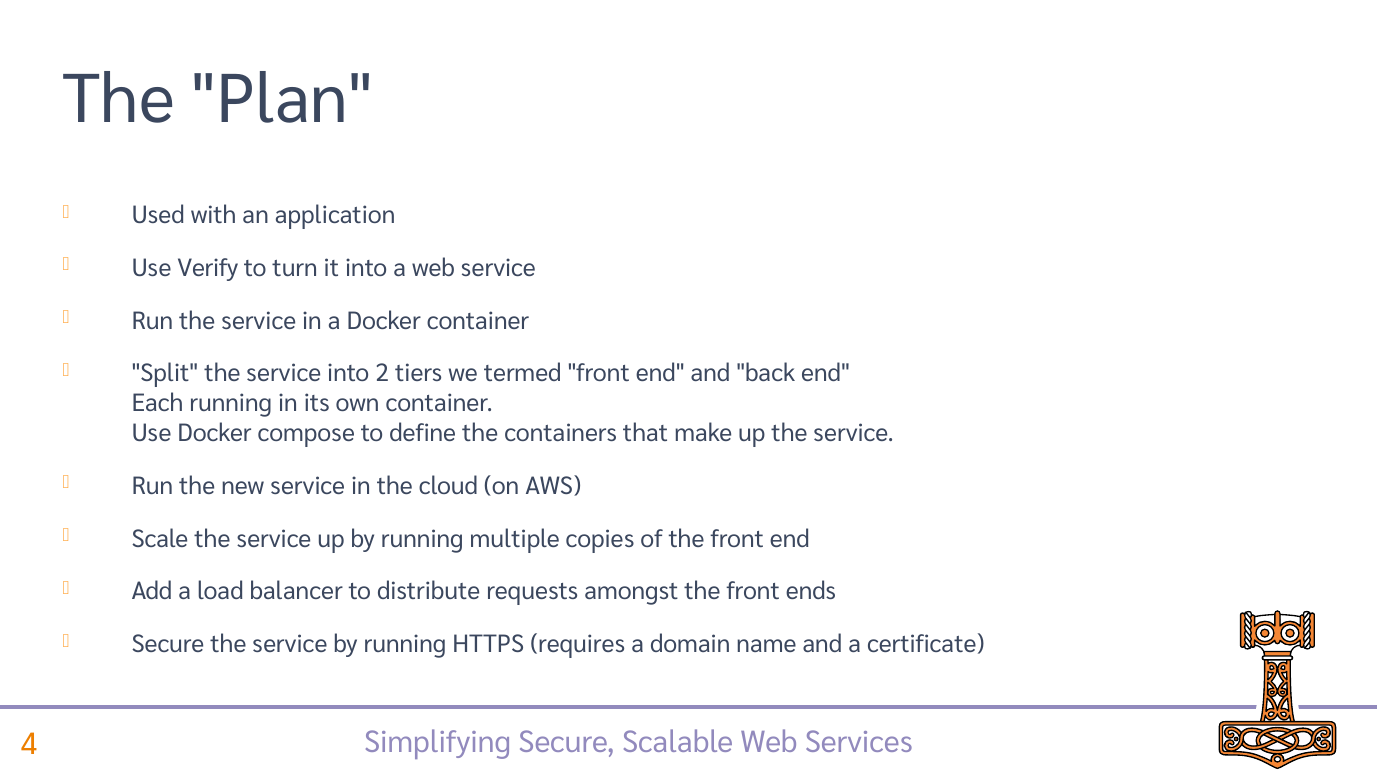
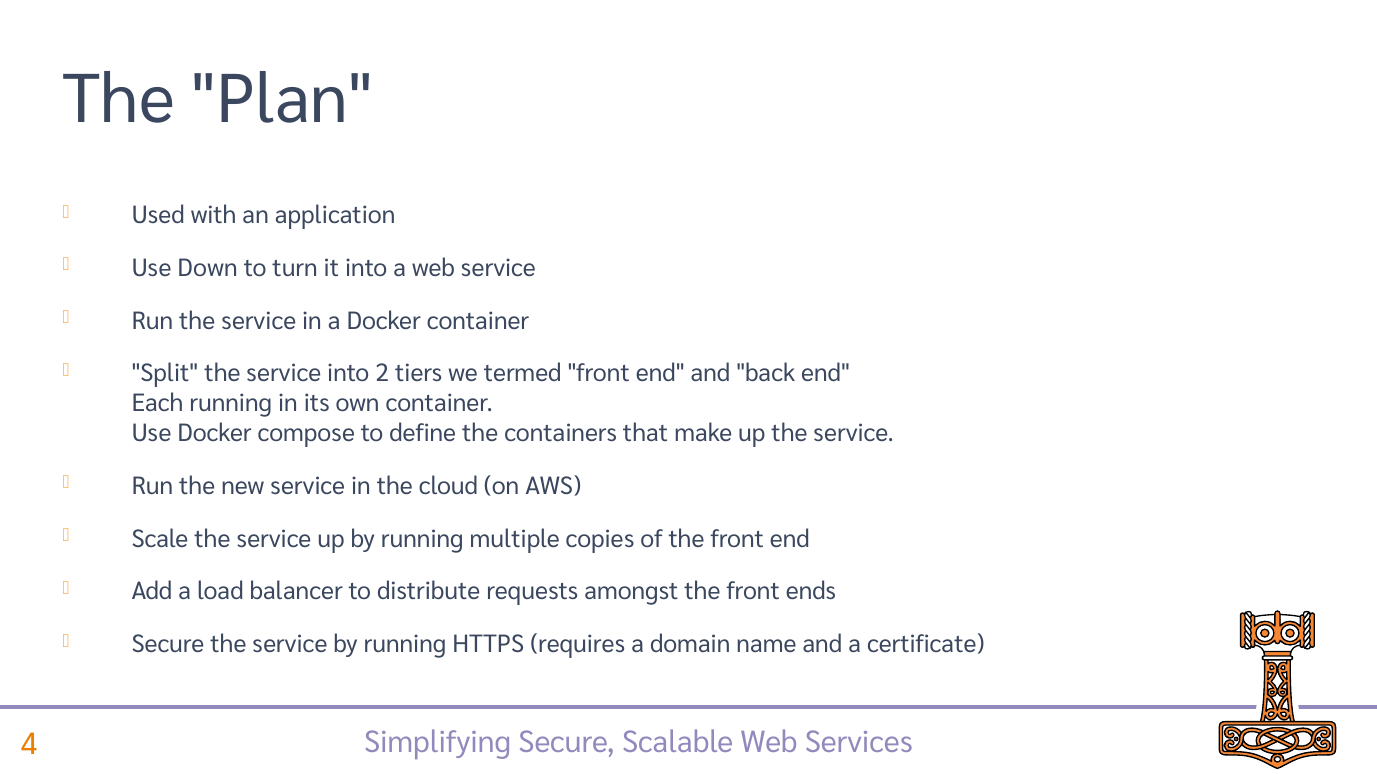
Verify: Verify -> Down
